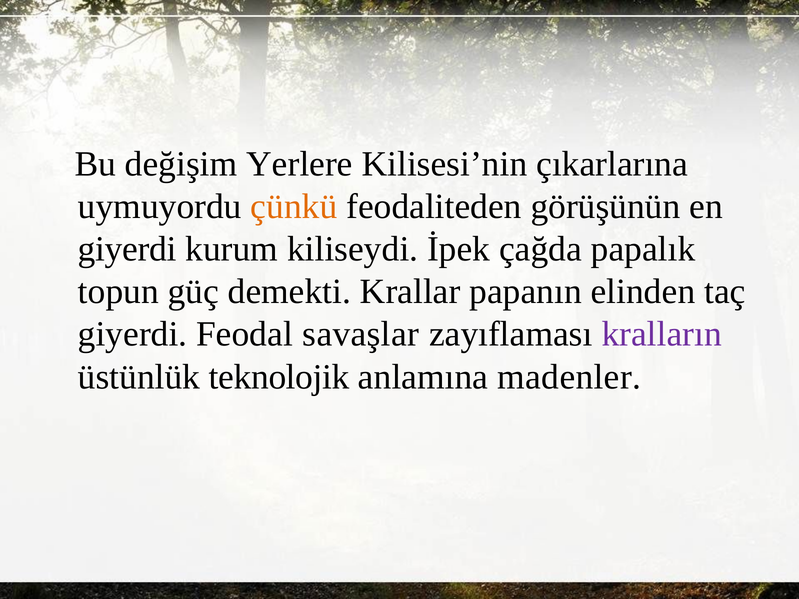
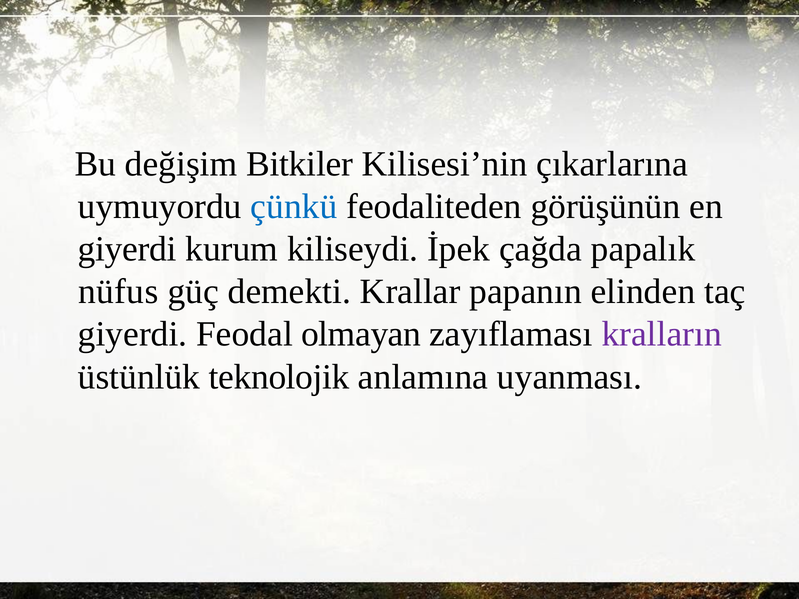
Yerlere: Yerlere -> Bitkiler
çünkü colour: orange -> blue
topun: topun -> nüfus
savaşlar: savaşlar -> olmayan
madenler: madenler -> uyanması
